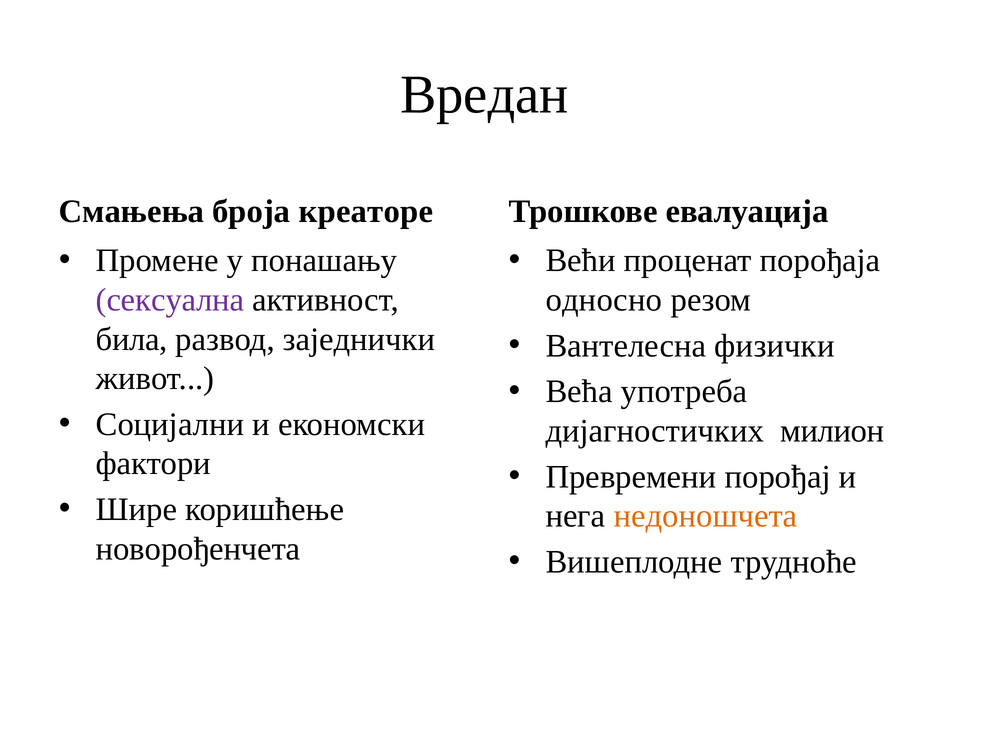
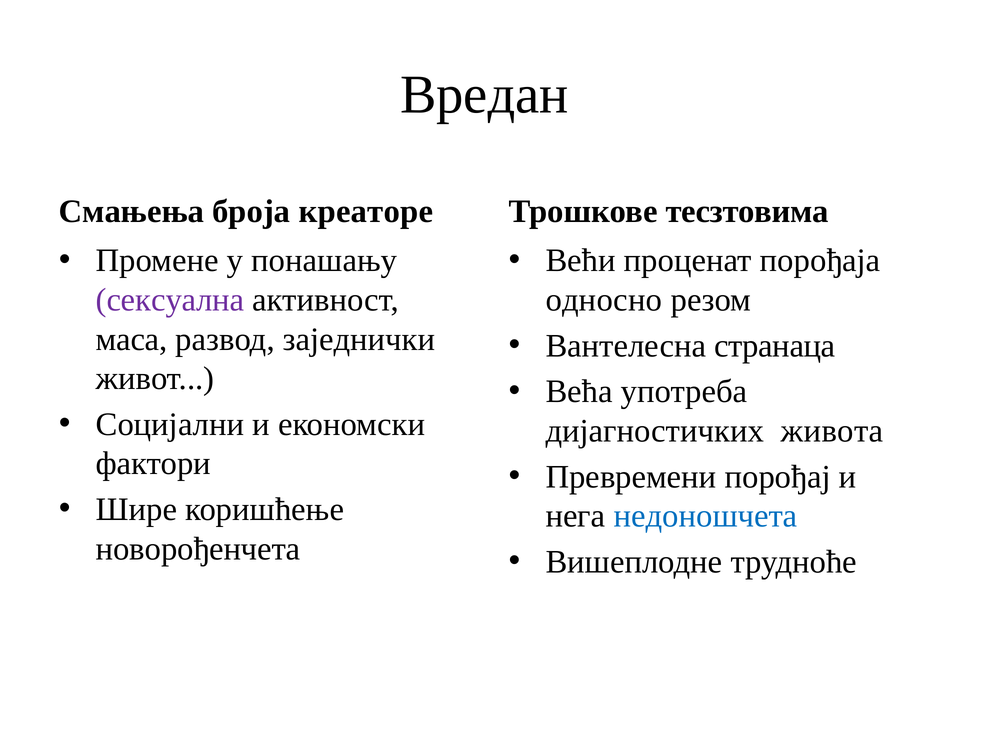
евалуација: евалуација -> тесзтовима
била: била -> маса
физички: физички -> странаца
милион: милион -> живота
недоношчета colour: orange -> blue
